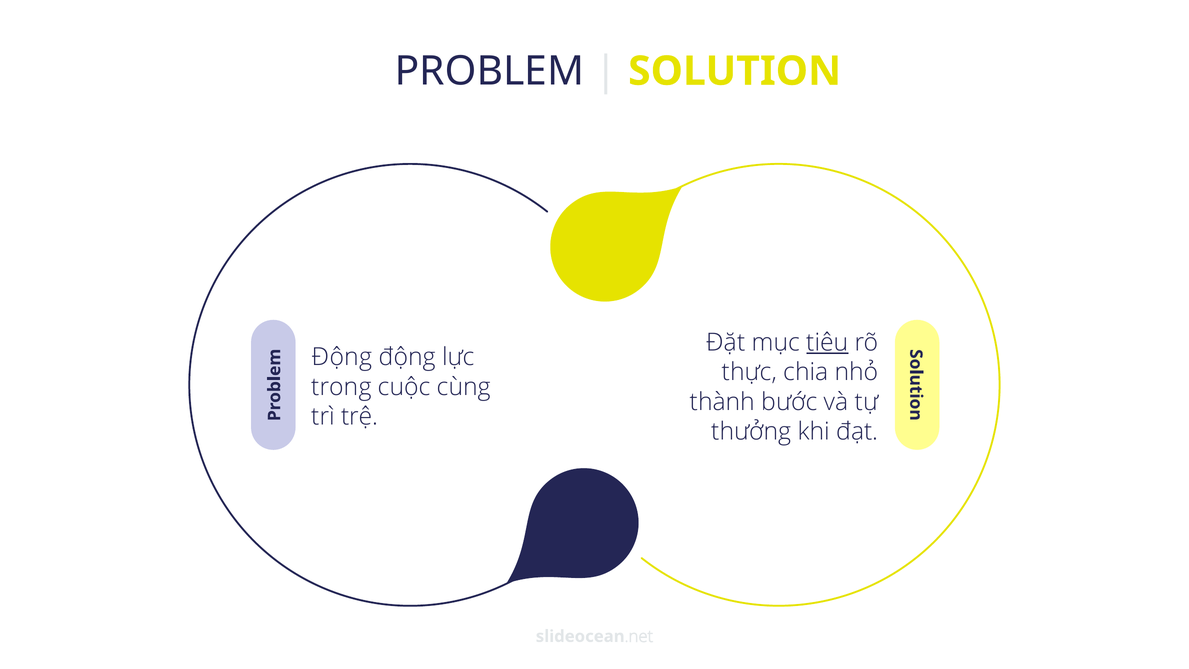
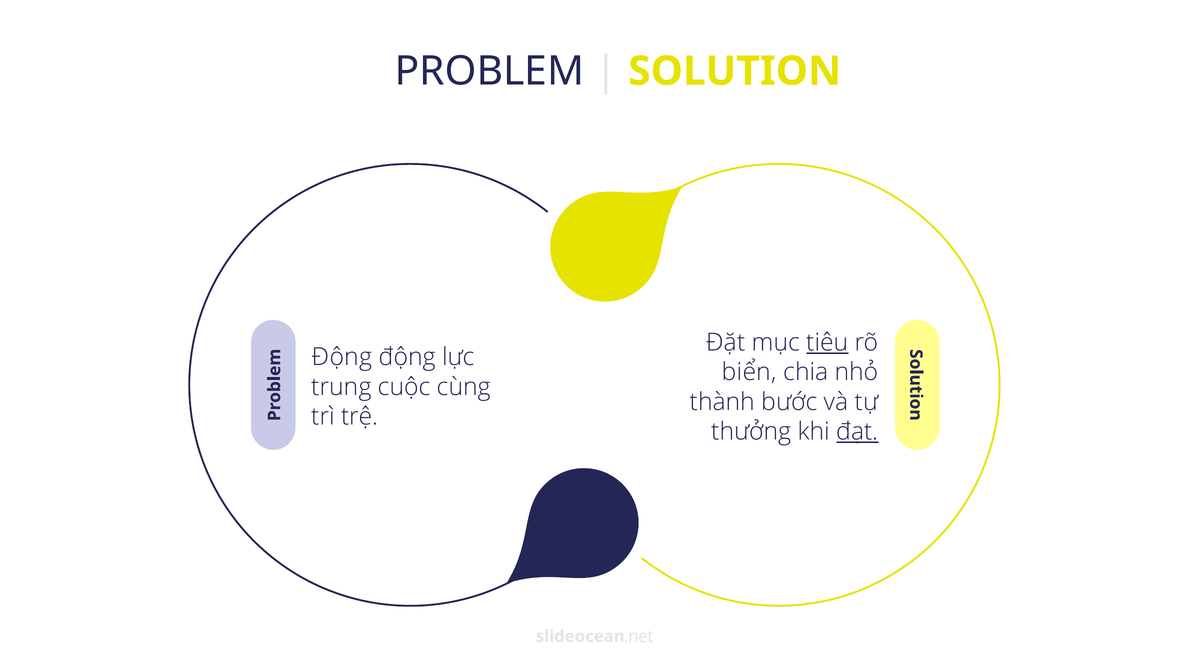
thực: thực -> biển
trong: trong -> trung
đạt underline: none -> present
